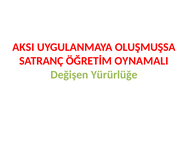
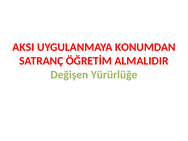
OLUŞMUŞSA: OLUŞMUŞSA -> KONUMDAN
OYNAMALI: OYNAMALI -> ALMALIDIR
